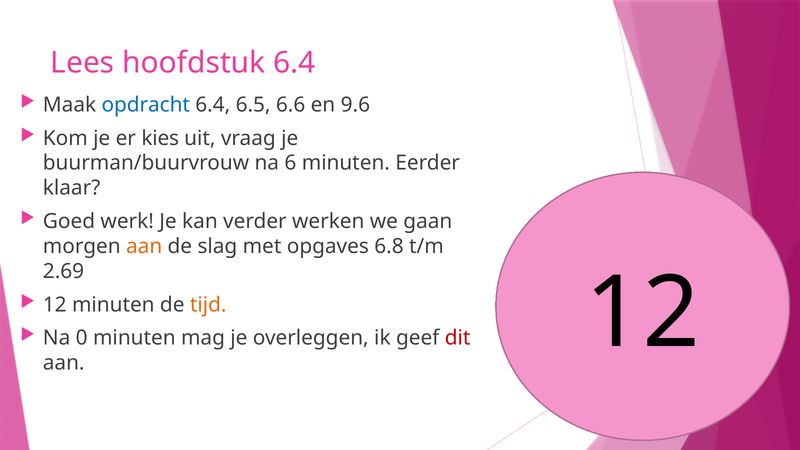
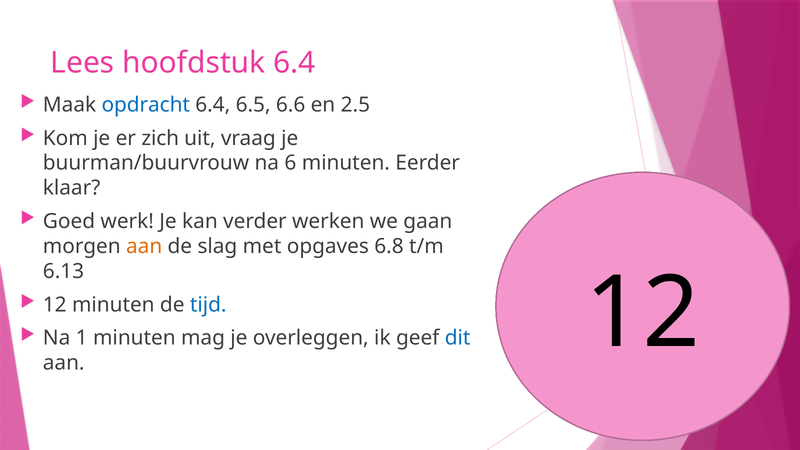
9.6: 9.6 -> 2.5
kies: kies -> zich
2.69: 2.69 -> 6.13
tijd colour: orange -> blue
0: 0 -> 1
dit colour: red -> blue
